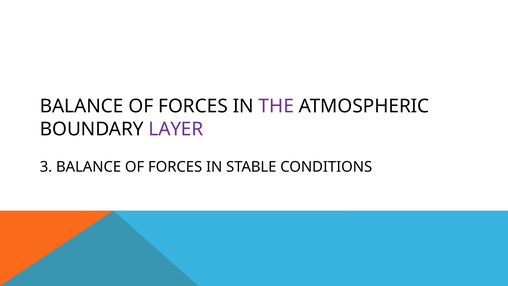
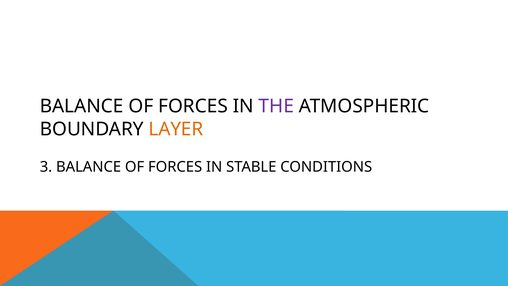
LAYER colour: purple -> orange
